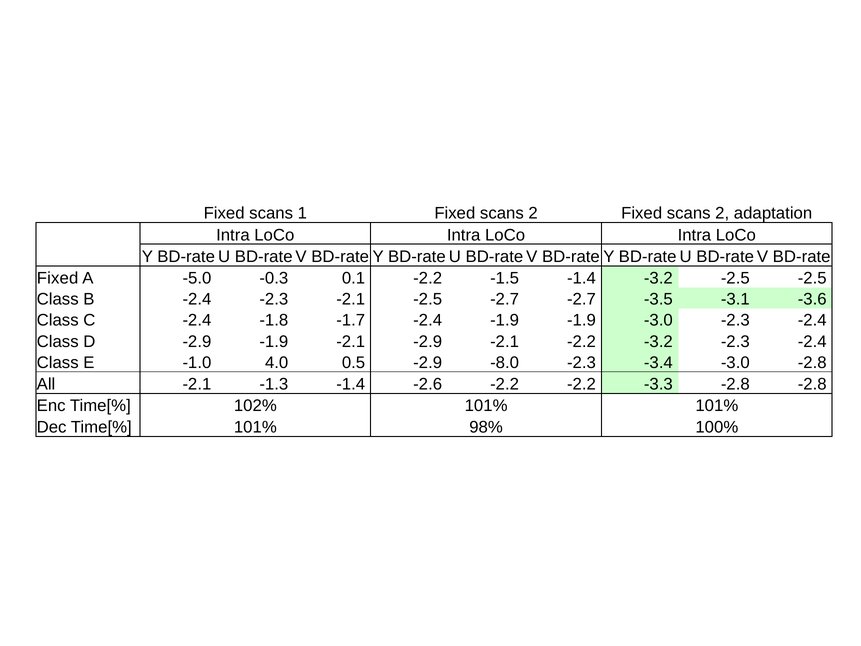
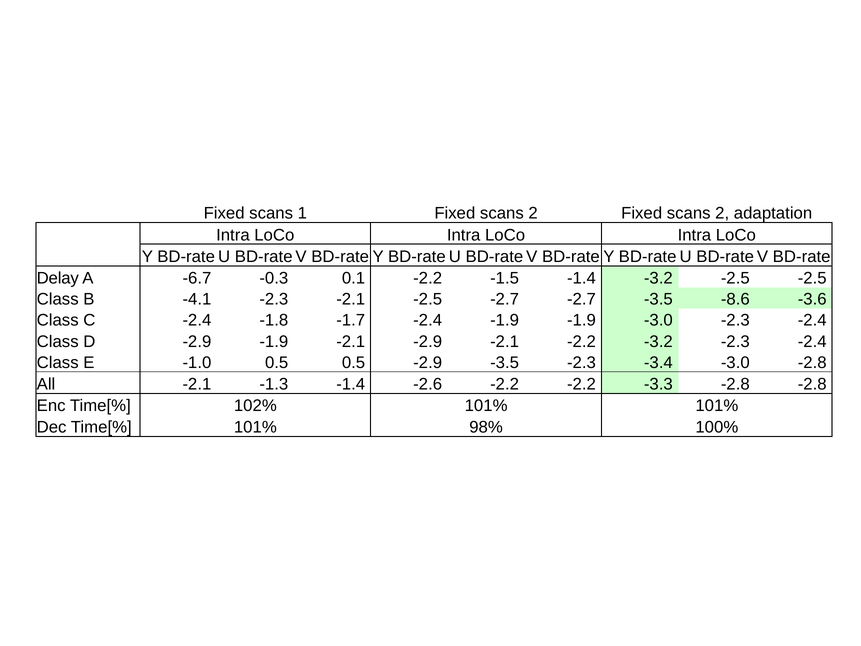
Fixed at (58, 278): Fixed -> Delay
-5.0: -5.0 -> -6.7
B -2.4: -2.4 -> -4.1
-3.1: -3.1 -> -8.6
-1.0 4.0: 4.0 -> 0.5
-2.9 -8.0: -8.0 -> -3.5
